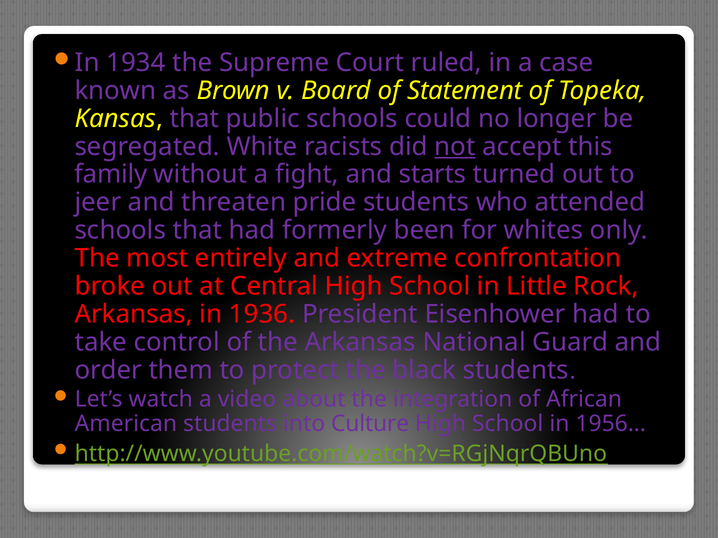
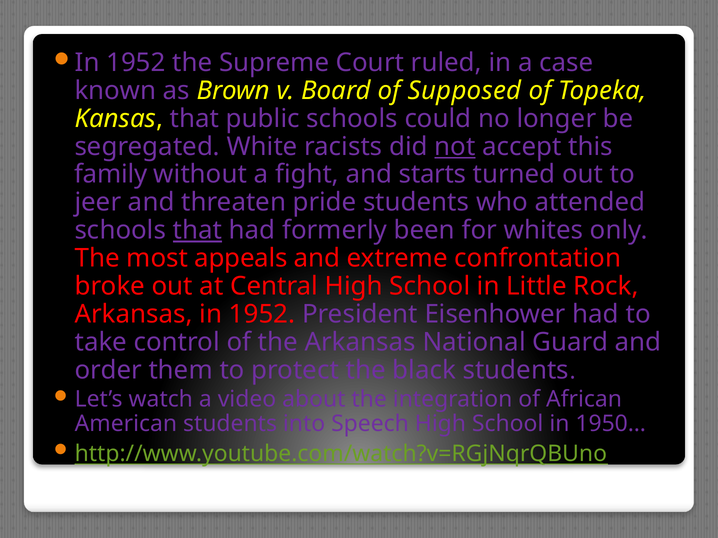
1934 at (136, 63): 1934 -> 1952
Statement: Statement -> Supposed
that at (197, 231) underline: none -> present
entirely: entirely -> appeals
Arkansas in 1936: 1936 -> 1952
Culture: Culture -> Speech
1956…: 1956… -> 1950…
